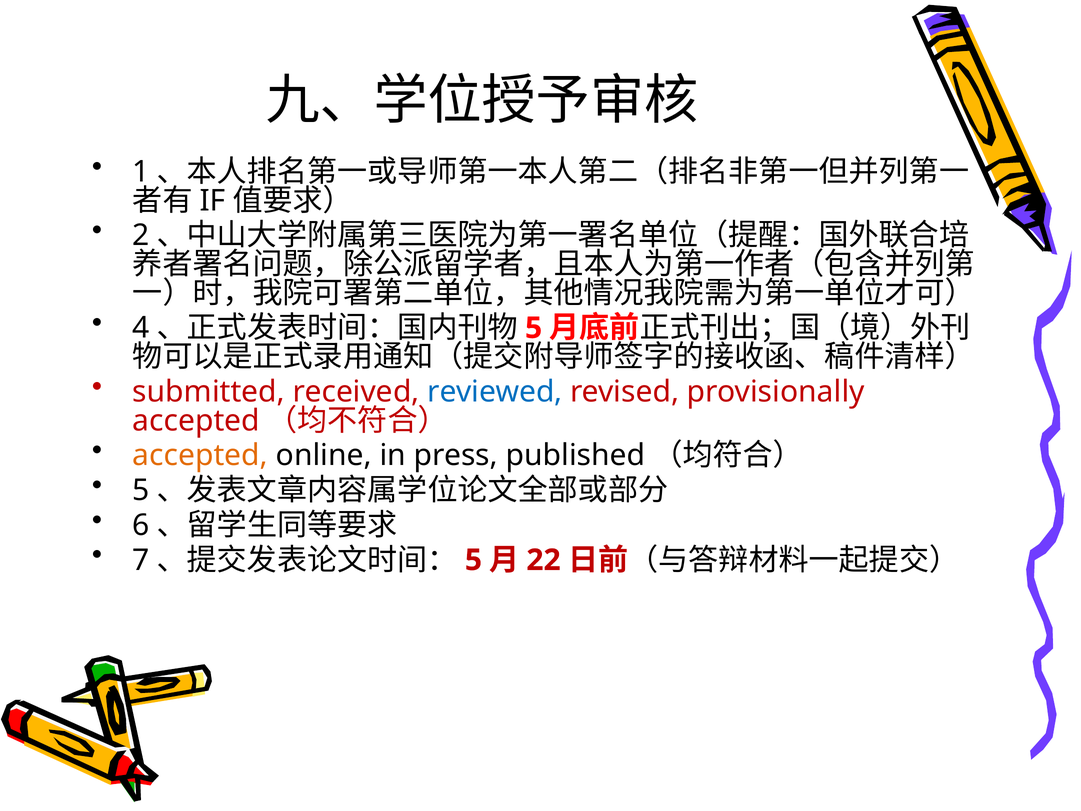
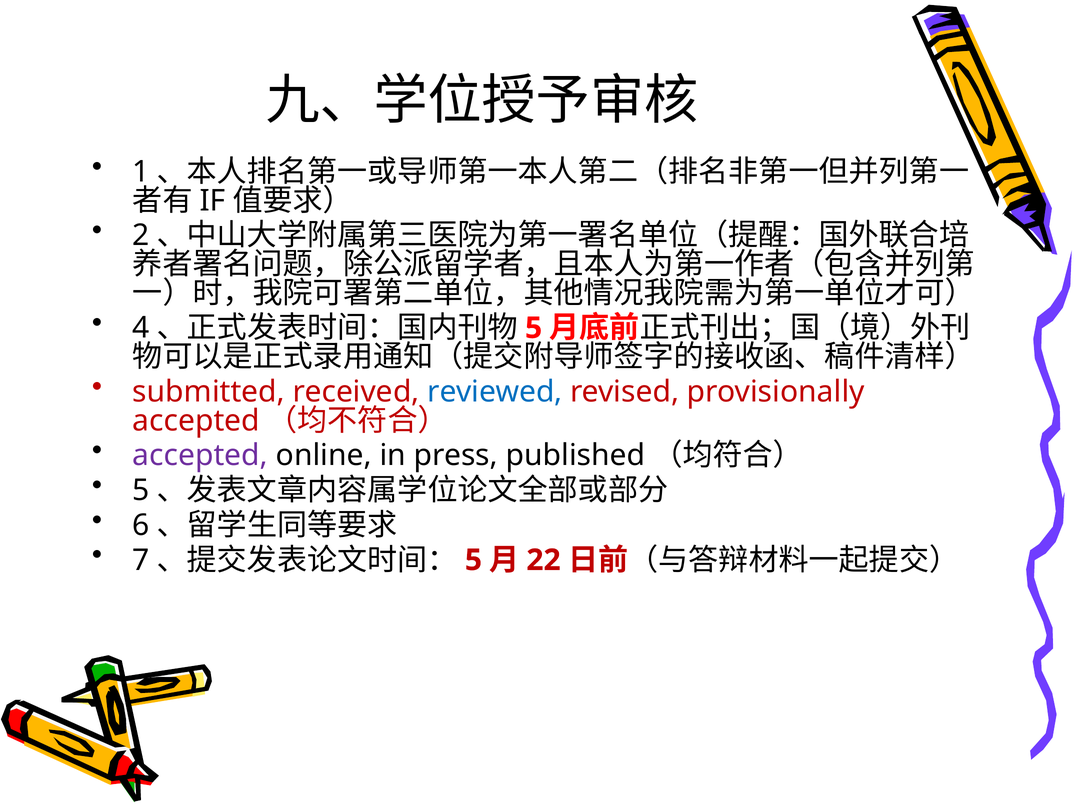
accepted at (200, 455) colour: orange -> purple
